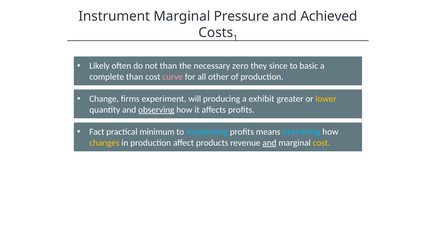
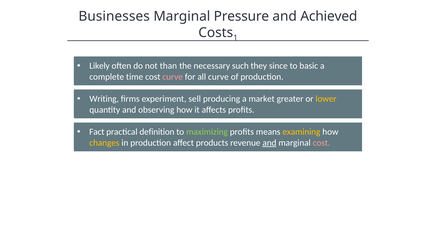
Instrument: Instrument -> Businesses
zero: zero -> such
complete than: than -> time
all other: other -> curve
Change: Change -> Writing
will: will -> sell
exhibit: exhibit -> market
observing underline: present -> none
minimum: minimum -> definition
maximizing colour: light blue -> light green
examining colour: light blue -> yellow
cost at (321, 143) colour: yellow -> pink
